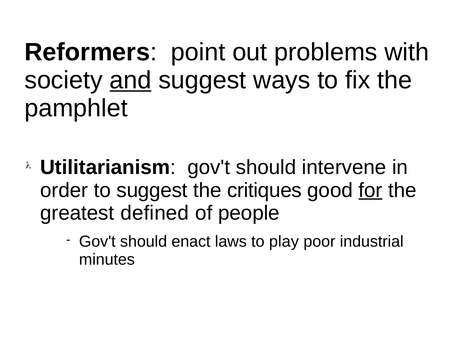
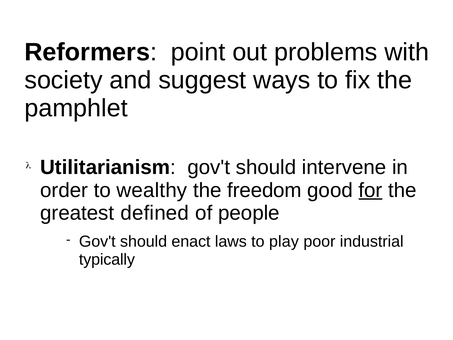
and underline: present -> none
to suggest: suggest -> wealthy
critiques: critiques -> freedom
minutes: minutes -> typically
